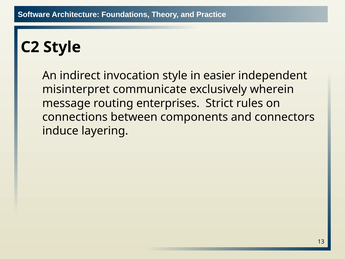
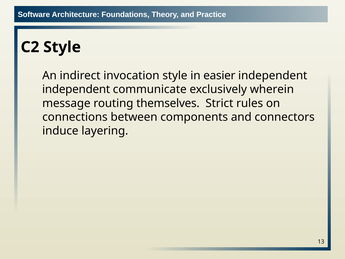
misinterpret at (76, 89): misinterpret -> independent
enterprises: enterprises -> themselves
